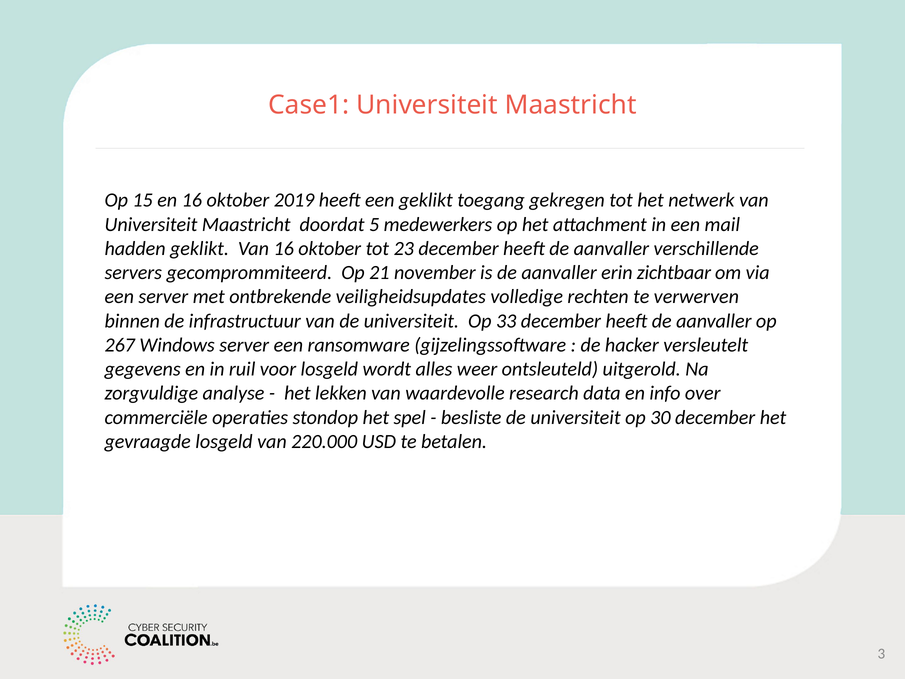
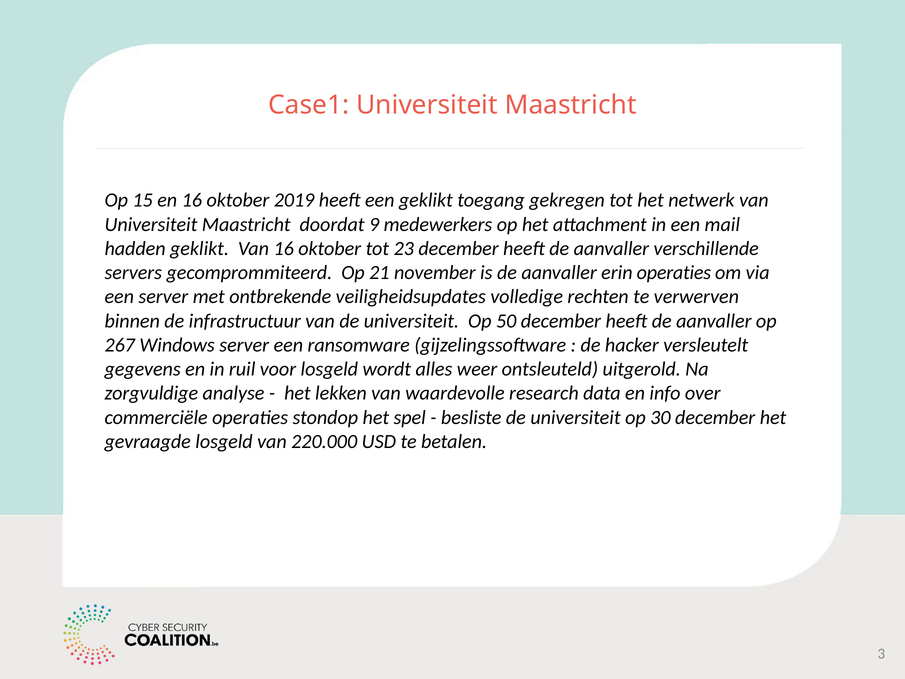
5: 5 -> 9
erin zichtbaar: zichtbaar -> operaties
33: 33 -> 50
